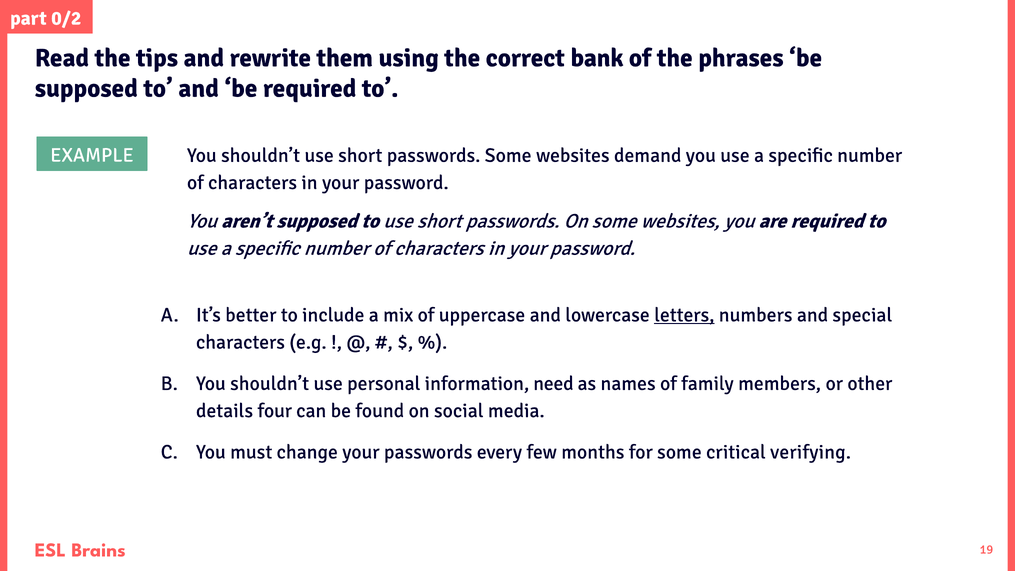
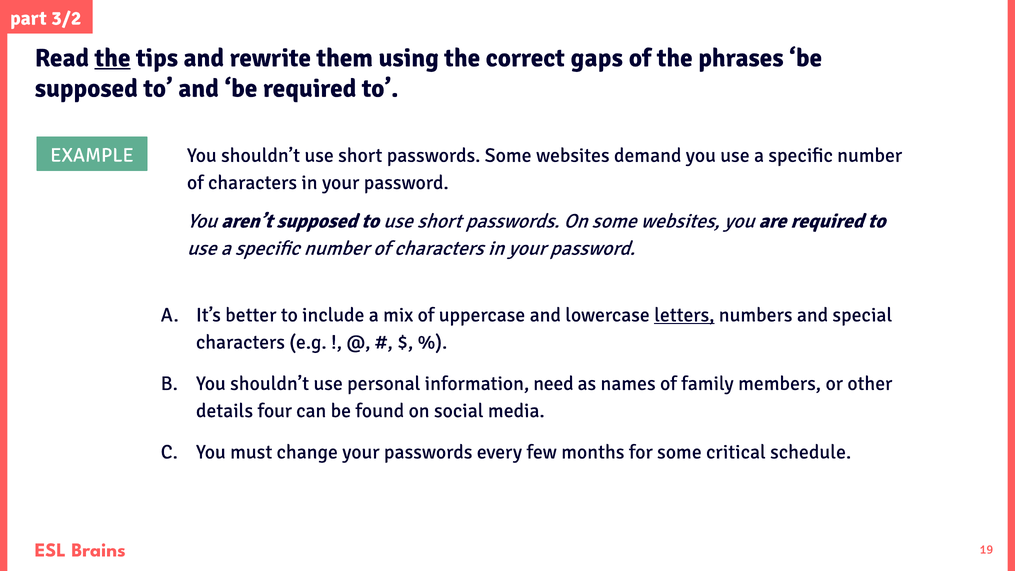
0/2: 0/2 -> 3/2
the at (113, 58) underline: none -> present
bank: bank -> gaps
verifying: verifying -> schedule
